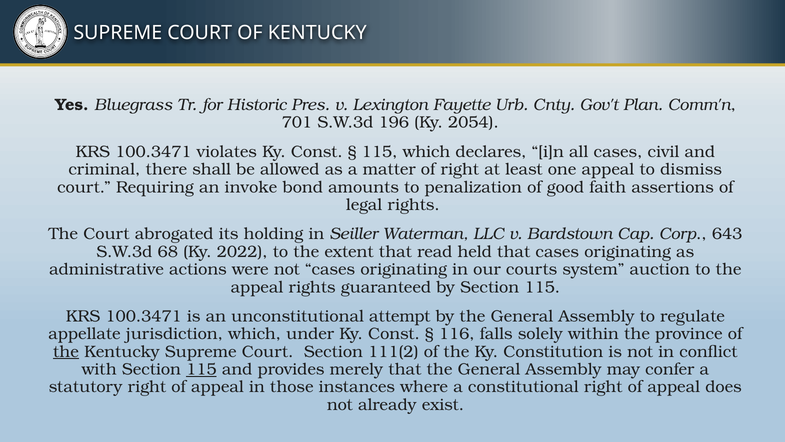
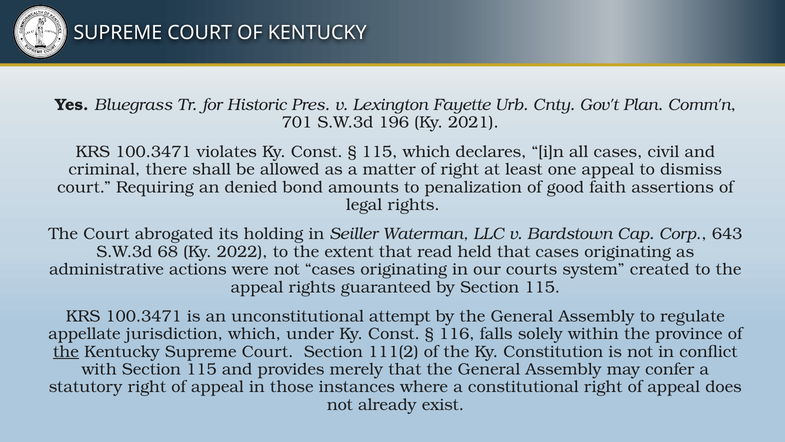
2054: 2054 -> 2021
invoke: invoke -> denied
auction: auction -> created
115 at (201, 369) underline: present -> none
